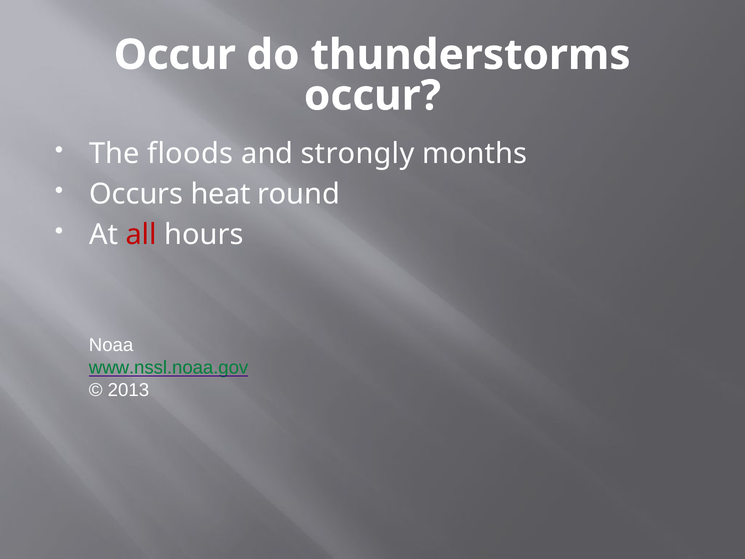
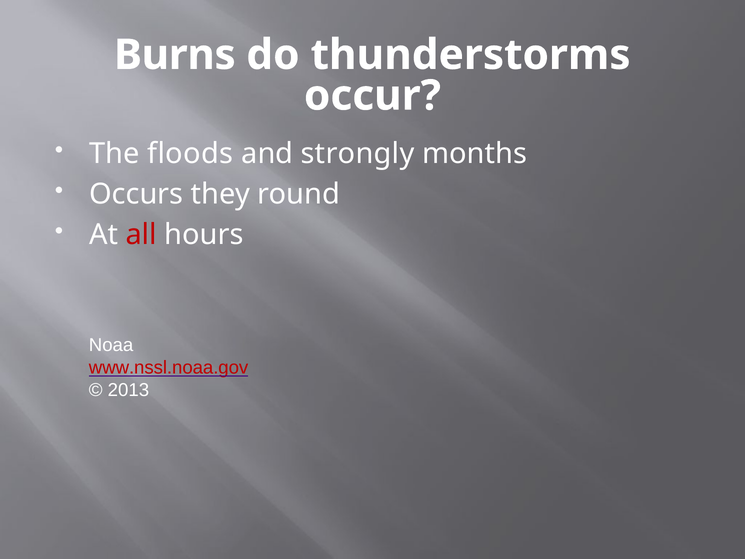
Occur at (175, 55): Occur -> Burns
heat: heat -> they
www.nssl.noaa.gov colour: green -> red
